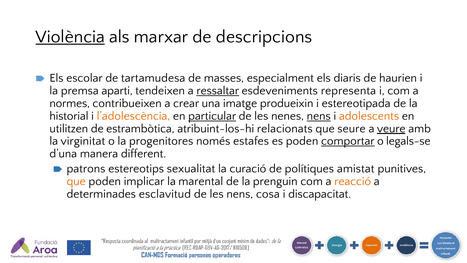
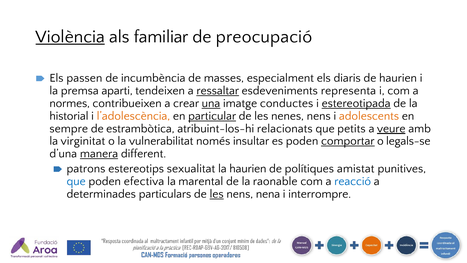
marxar: marxar -> familiar
descripcions: descripcions -> preocupació
escolar: escolar -> passen
tartamudesa: tartamudesa -> incumbència
una underline: none -> present
produeixin: produeixin -> conductes
estereotipada underline: none -> present
nens at (319, 116) underline: present -> none
utilitzen: utilitzen -> sempre
seure: seure -> petits
progenitores: progenitores -> vulnerabilitat
estafes: estafes -> insultar
manera underline: none -> present
la curació: curació -> haurien
que at (76, 181) colour: orange -> blue
implicar: implicar -> efectiva
prenguin: prenguin -> raonable
reacció colour: orange -> blue
esclavitud: esclavitud -> particulars
les at (217, 194) underline: none -> present
cosa: cosa -> nena
discapacitat: discapacitat -> interrompre
